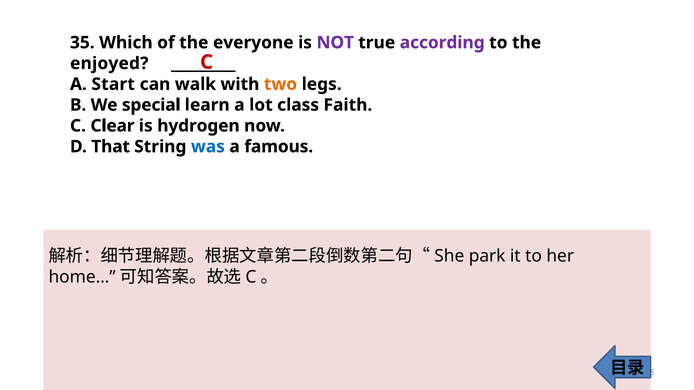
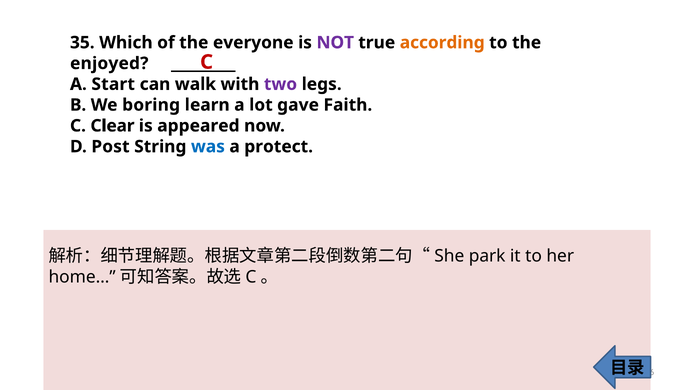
according colour: purple -> orange
two colour: orange -> purple
special: special -> boring
class: class -> gave
hydrogen: hydrogen -> appeared
That: That -> Post
famous: famous -> protect
